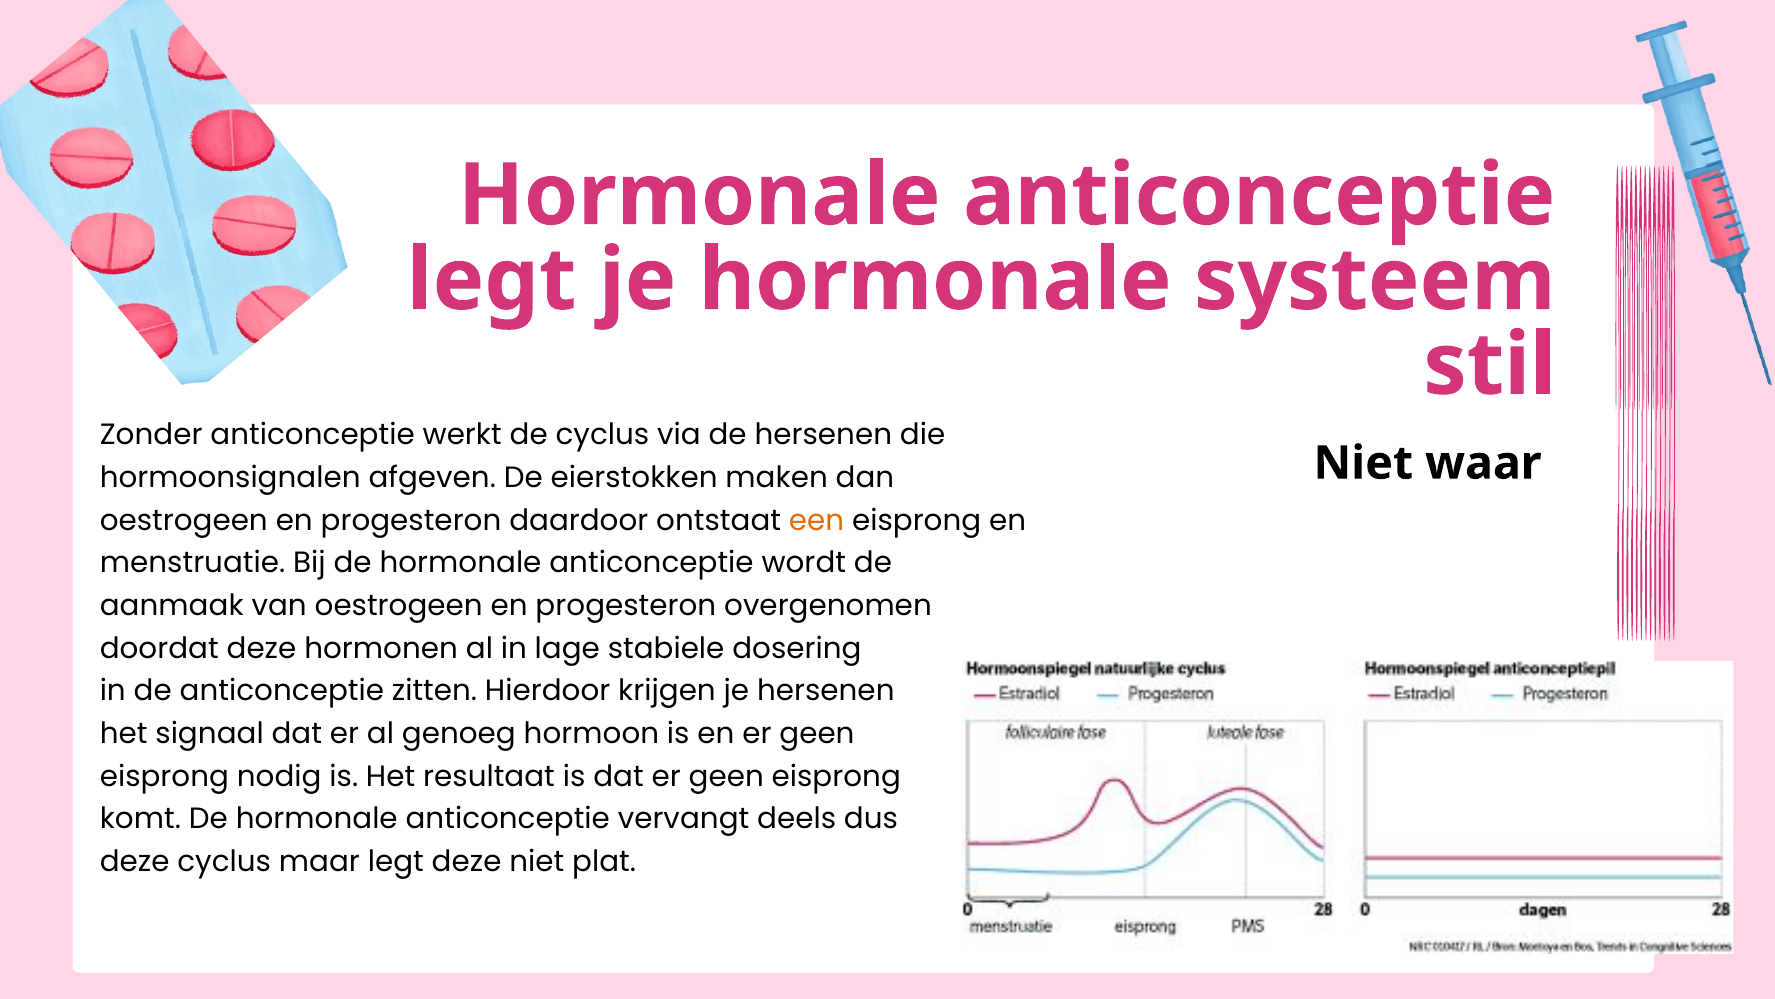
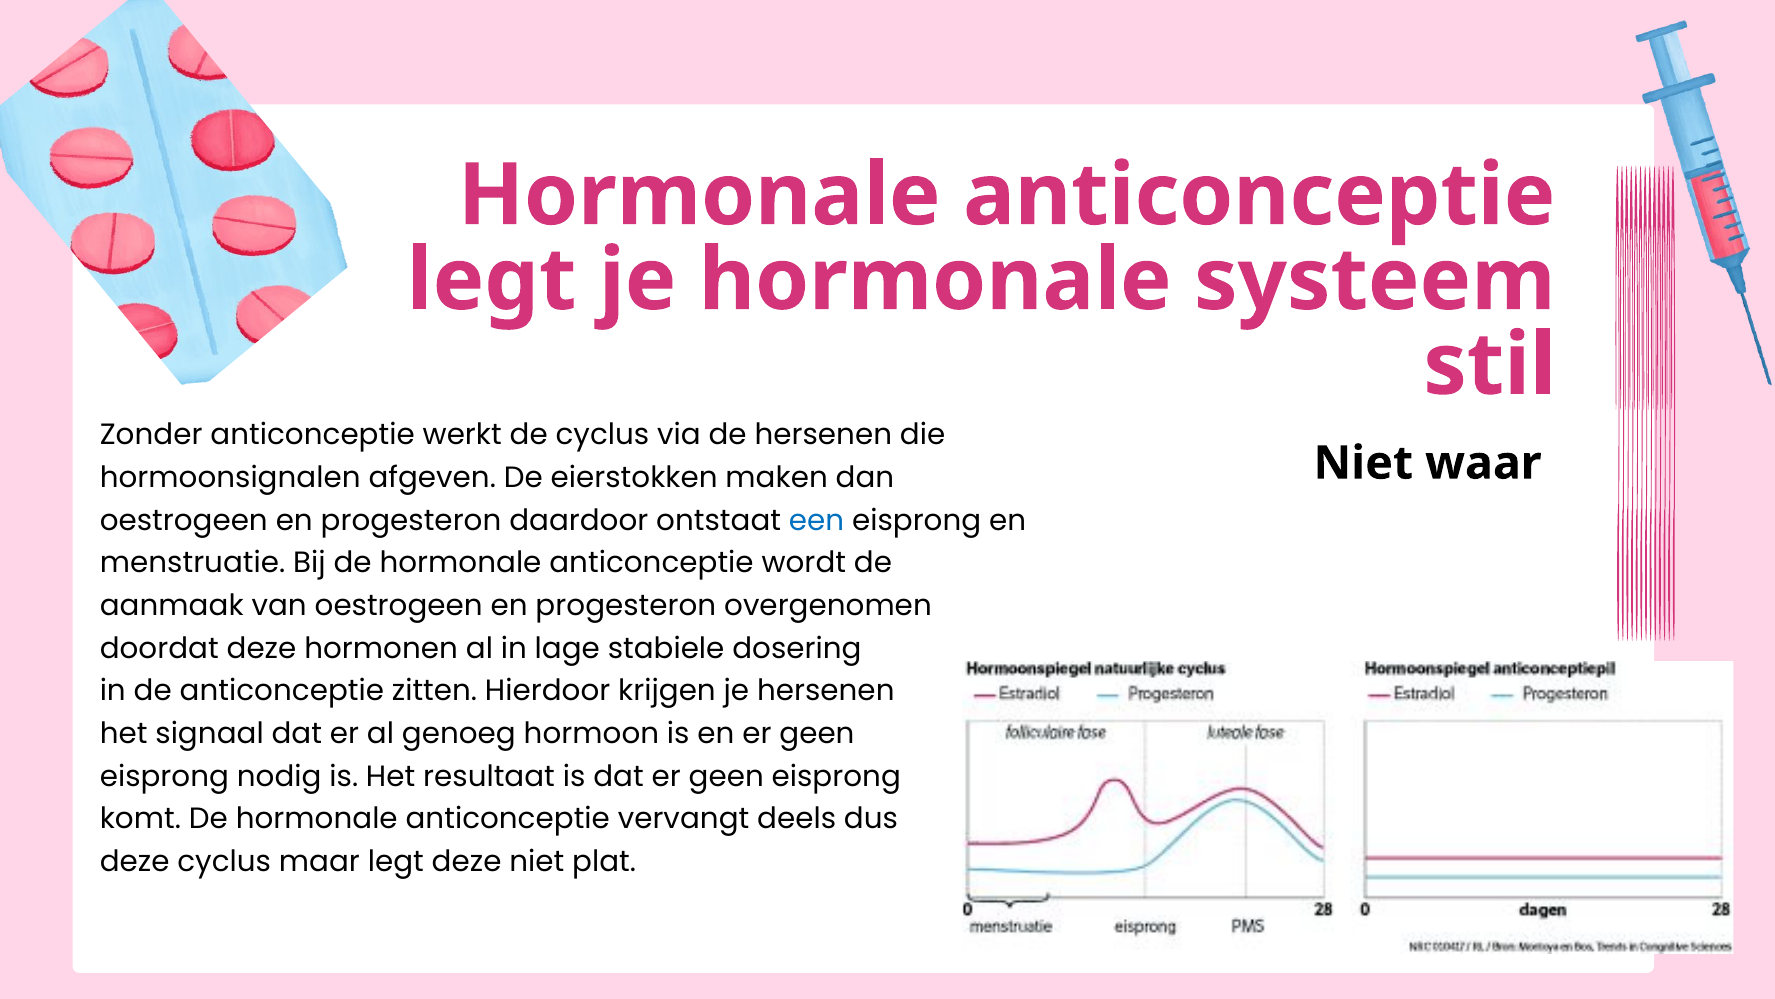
een colour: orange -> blue
